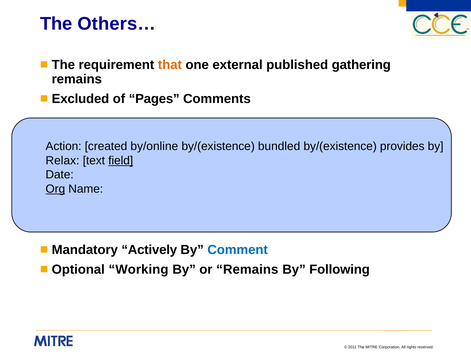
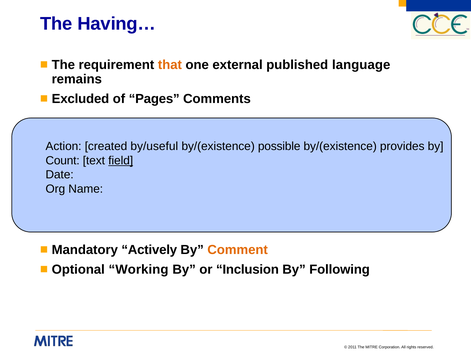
Others…: Others… -> Having…
gathering: gathering -> language
by/online: by/online -> by/useful
bundled: bundled -> possible
Relax: Relax -> Count
Org underline: present -> none
Comment colour: blue -> orange
or Remains: Remains -> Inclusion
